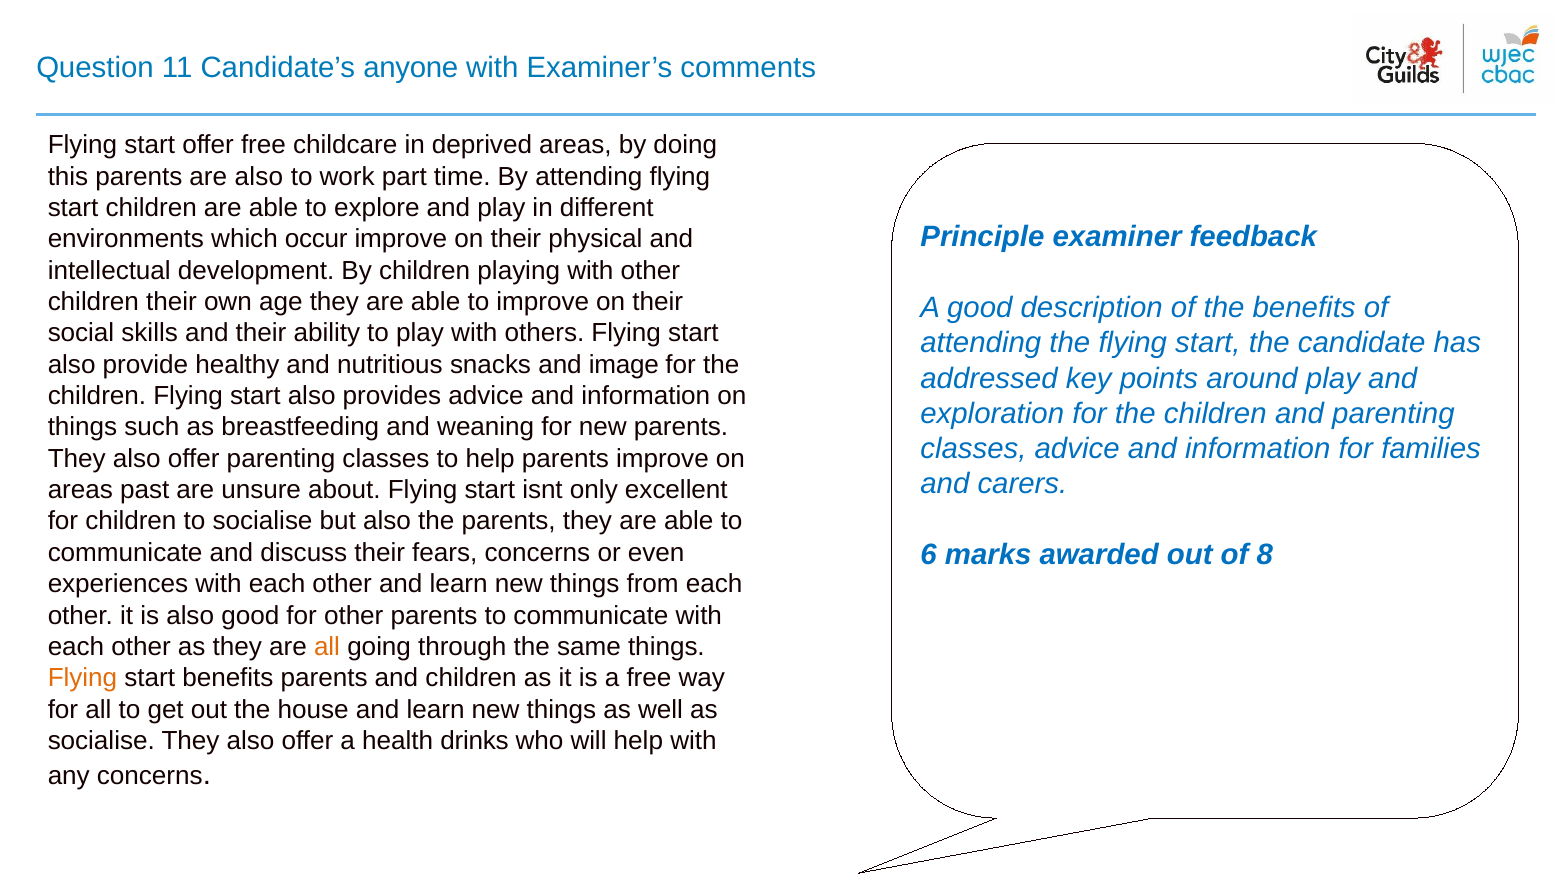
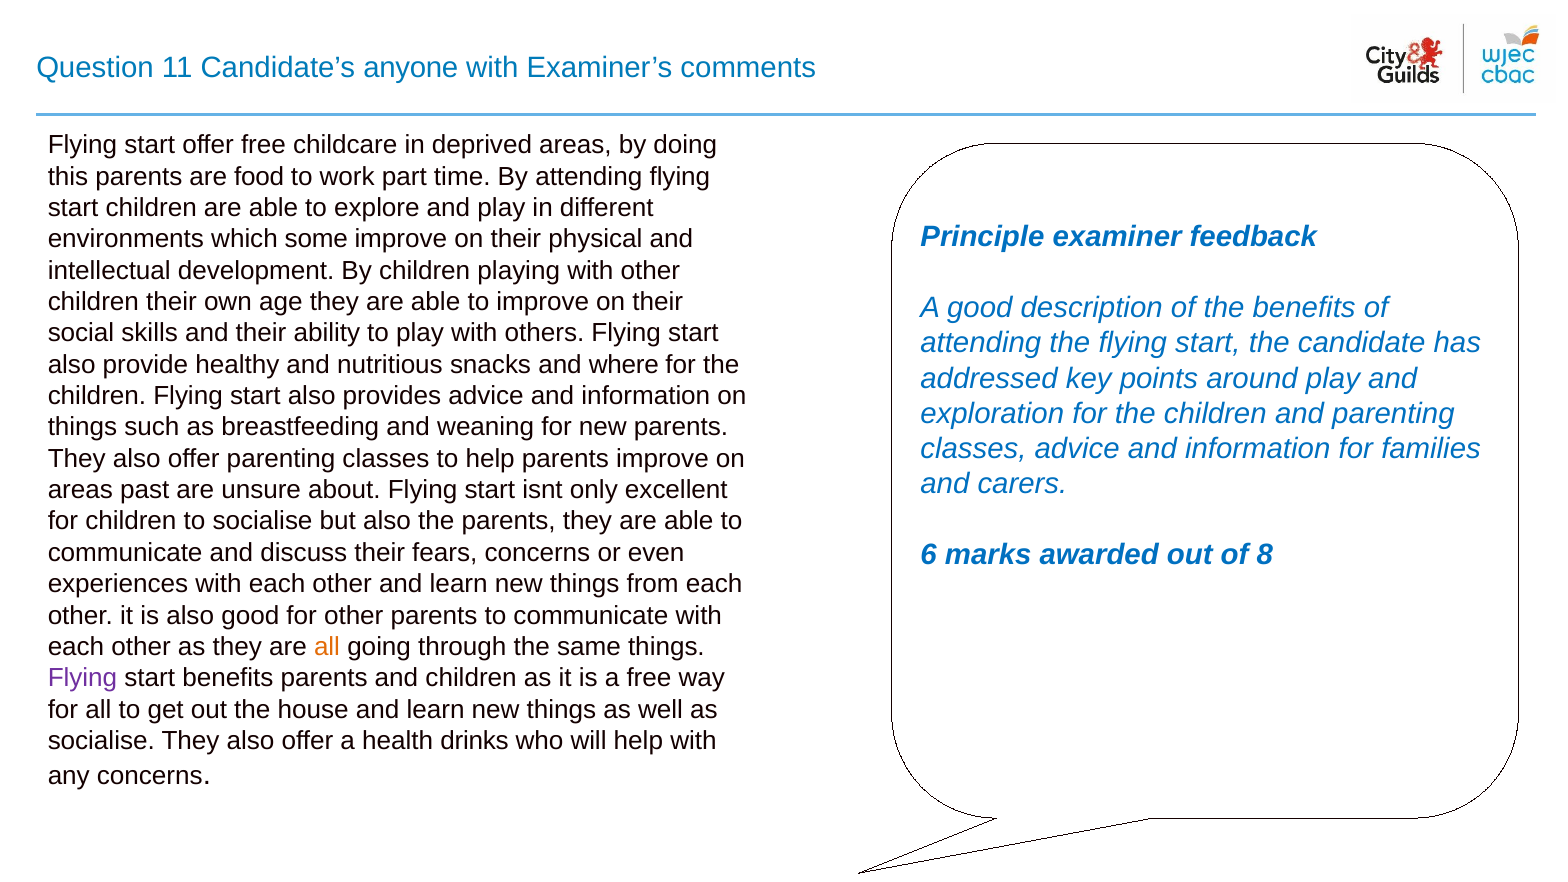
are also: also -> food
occur: occur -> some
image: image -> where
Flying at (83, 678) colour: orange -> purple
